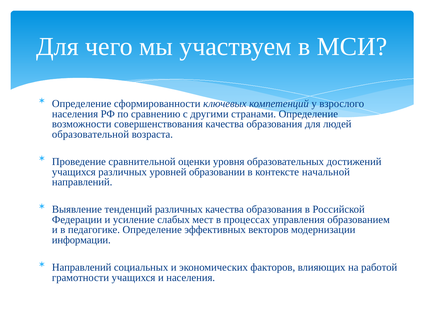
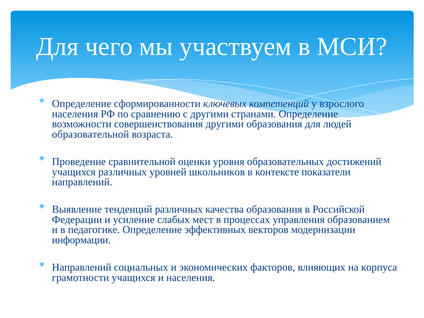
совершенствования качества: качества -> другими
образовании: образовании -> школьников
начальной: начальной -> показатели
работой: работой -> корпуса
